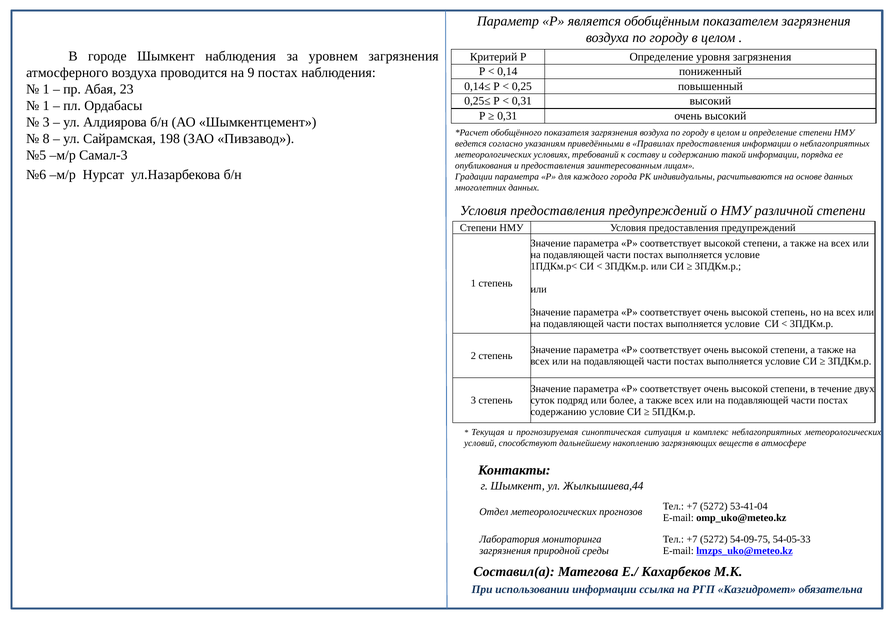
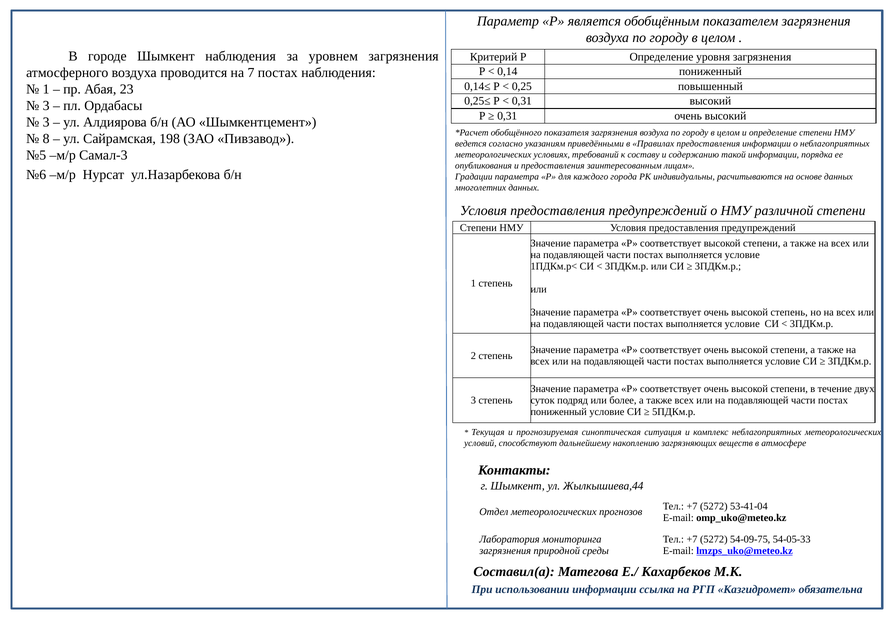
9: 9 -> 7
1 at (46, 106): 1 -> 3
содержанию at (559, 412): содержанию -> пониженный
